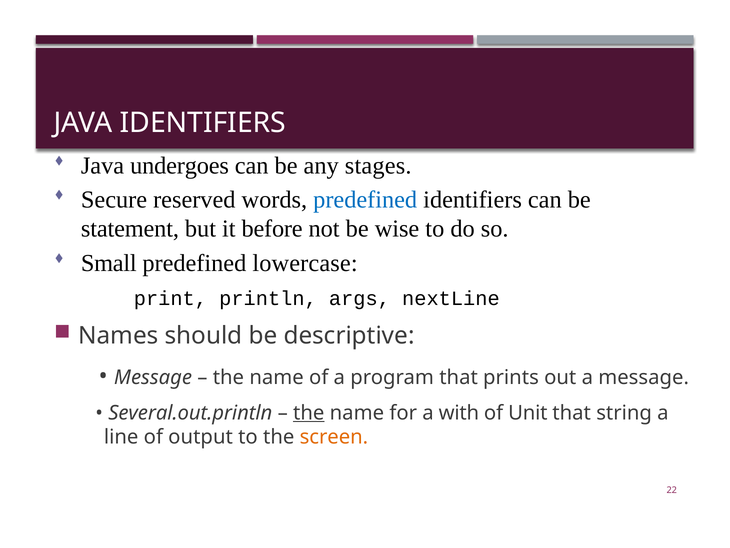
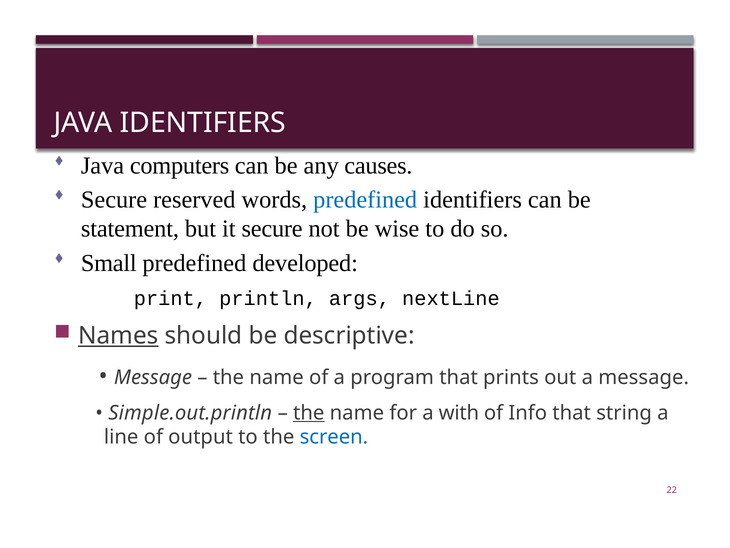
undergoes: undergoes -> computers
stages: stages -> causes
it before: before -> secure
lowercase: lowercase -> developed
Names underline: none -> present
Several.out.println: Several.out.println -> Simple.out.println
Unit: Unit -> Info
screen colour: orange -> blue
